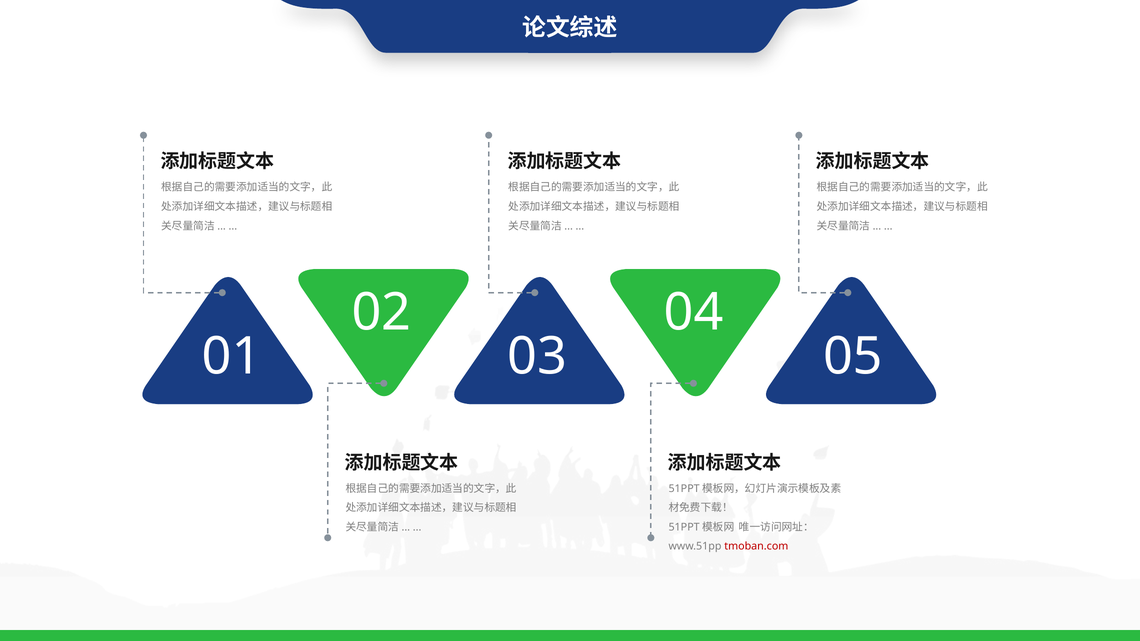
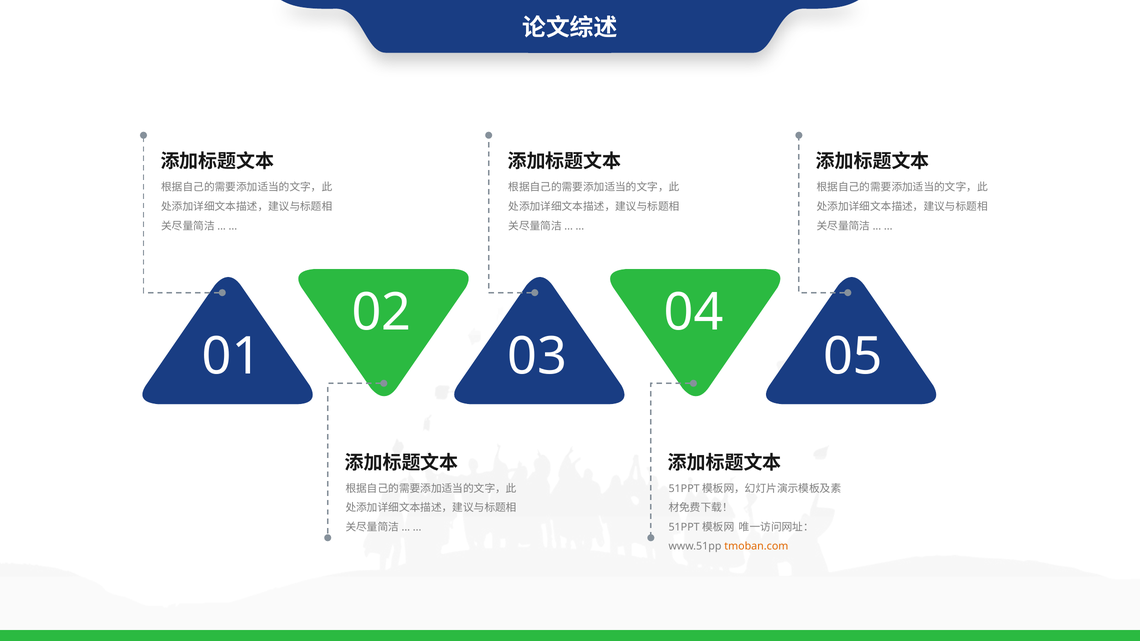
tmoban.com at (756, 546) colour: red -> orange
